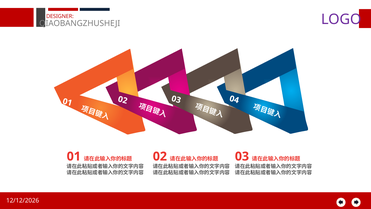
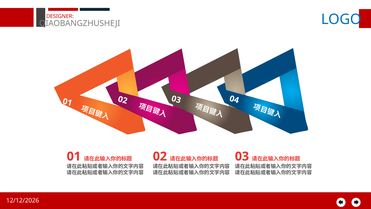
LOGO colour: purple -> blue
